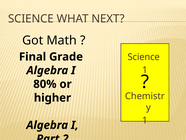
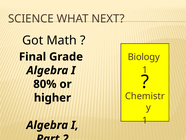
Science at (144, 57): Science -> Biology
